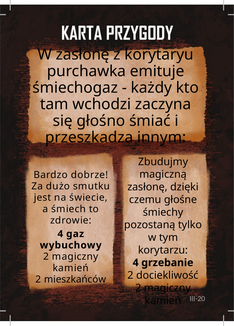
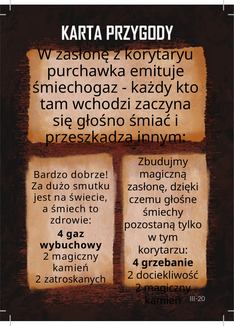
mieszkańców: mieszkańców -> zatroskanych
